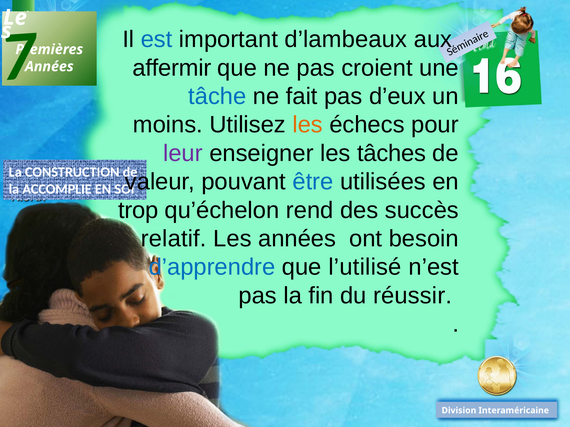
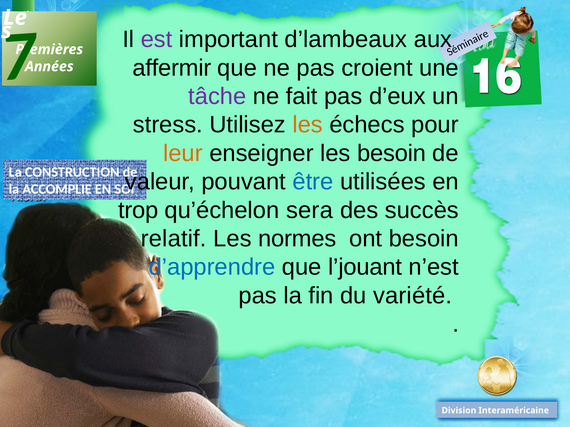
est colour: blue -> purple
tâche colour: blue -> purple
moins: moins -> stress
leur colour: purple -> orange
les tâches: tâches -> besoin
rend: rend -> sera
Les années: années -> normes
l’utilisé: l’utilisé -> l’jouant
réussir: réussir -> variété
